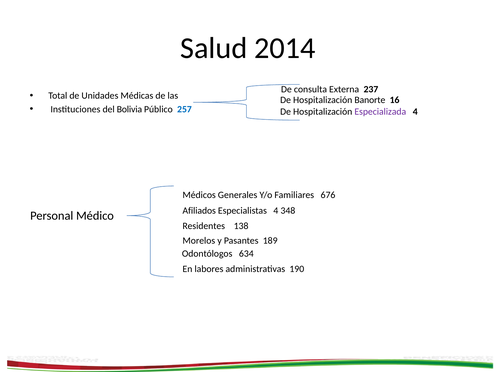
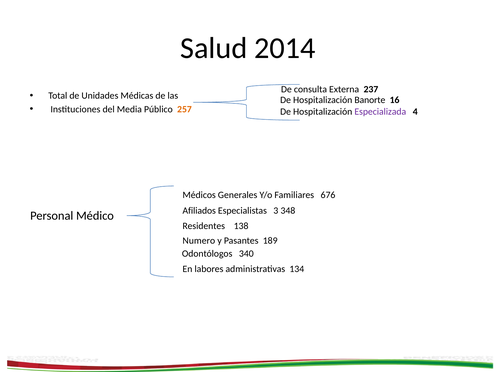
Bolivia: Bolivia -> Media
257 colour: blue -> orange
Especialistas 4: 4 -> 3
Morelos: Morelos -> Numero
634: 634 -> 340
190: 190 -> 134
